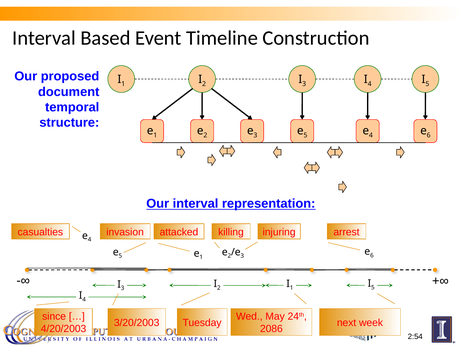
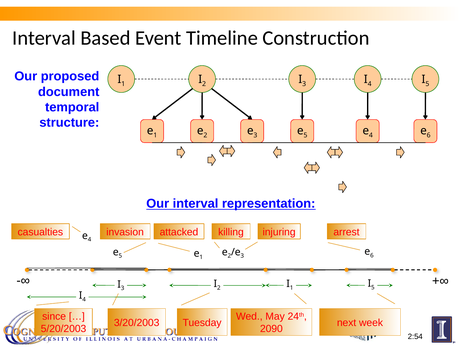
4/20/2003: 4/20/2003 -> 5/20/2003
2086: 2086 -> 2090
